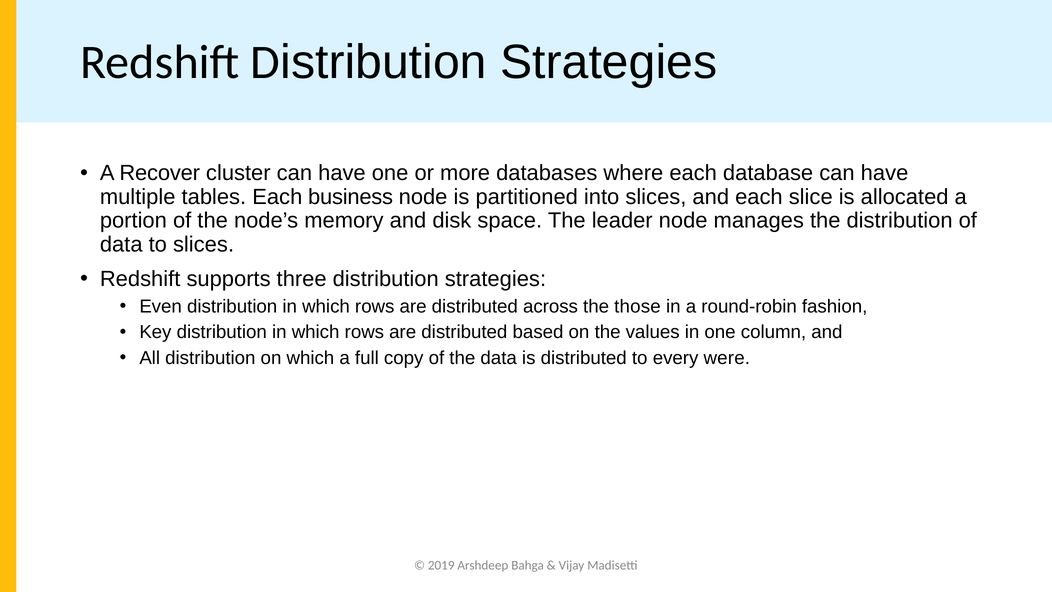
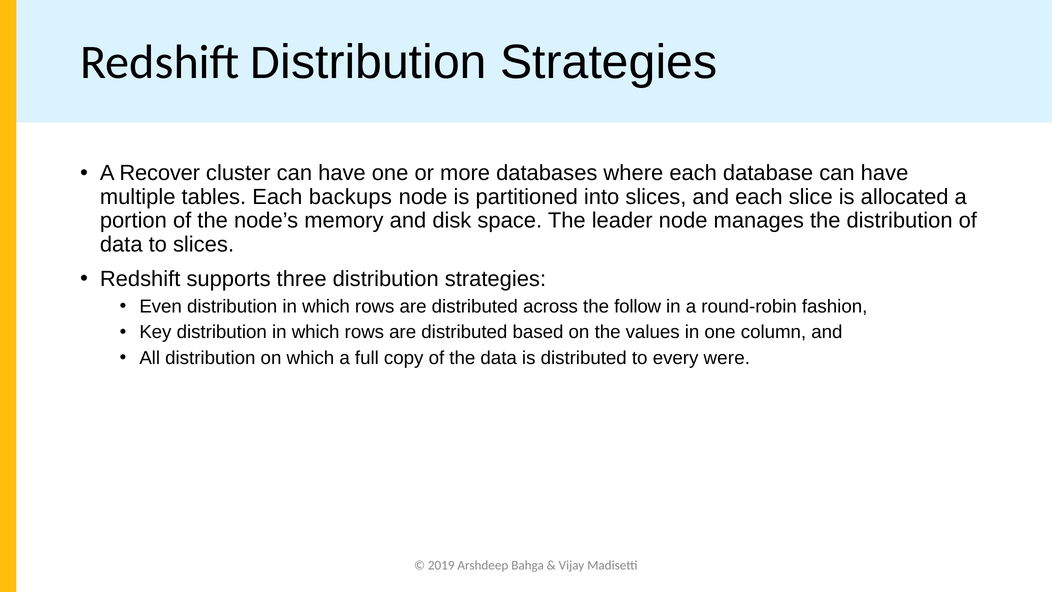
business: business -> backups
those: those -> follow
